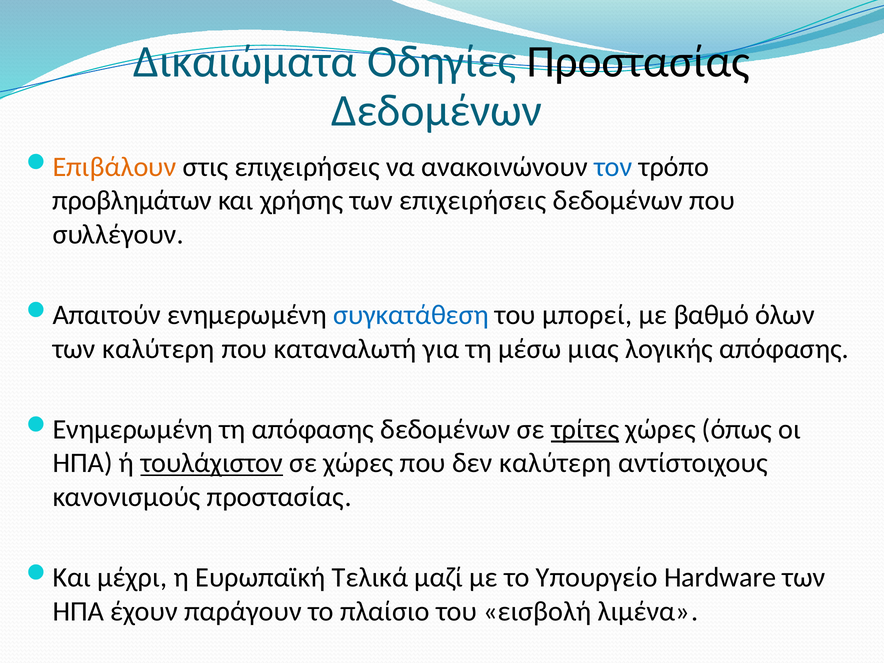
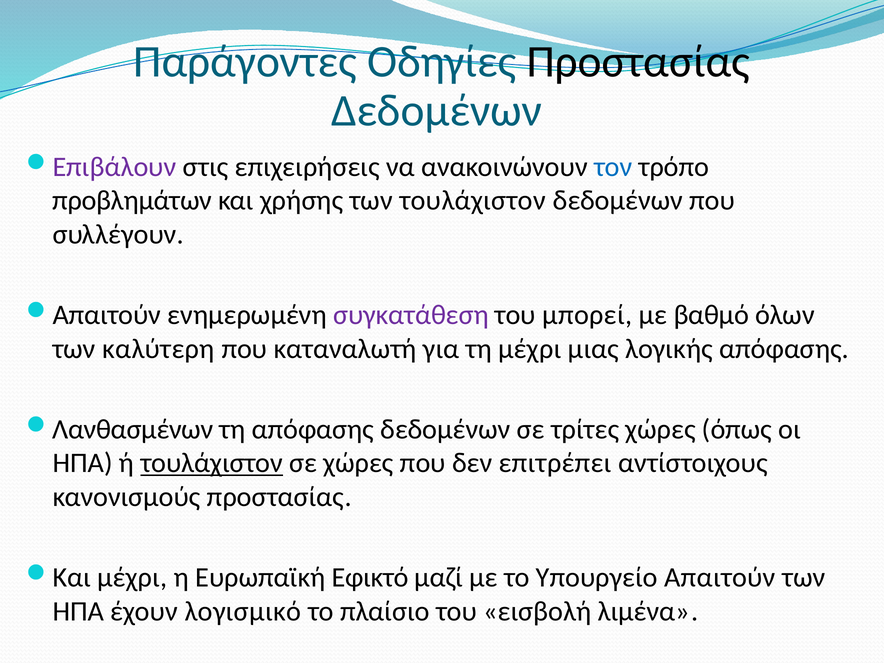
Δικαιώματα: Δικαιώματα -> Παράγοντες
Επιβάλουν colour: orange -> purple
των επιχειρήσεις: επιχειρήσεις -> τουλάχιστον
συγκατάθεση colour: blue -> purple
τη μέσω: μέσω -> μέχρι
Ενημερωμένη at (133, 429): Ενημερωμένη -> Λανθασμένων
τρίτες underline: present -> none
δεν καλύτερη: καλύτερη -> επιτρέπει
Τελικά: Τελικά -> Εφικτό
Υπουργείο Hardware: Hardware -> Απαιτούν
παράγουν: παράγουν -> λογισμικό
